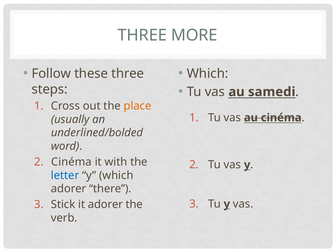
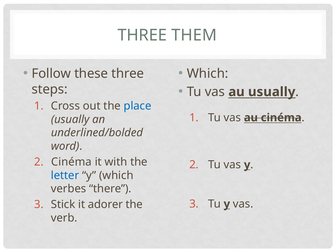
MORE: MORE -> THEM
au samedi: samedi -> usually
place colour: orange -> blue
adorer at (69, 189): adorer -> verbes
